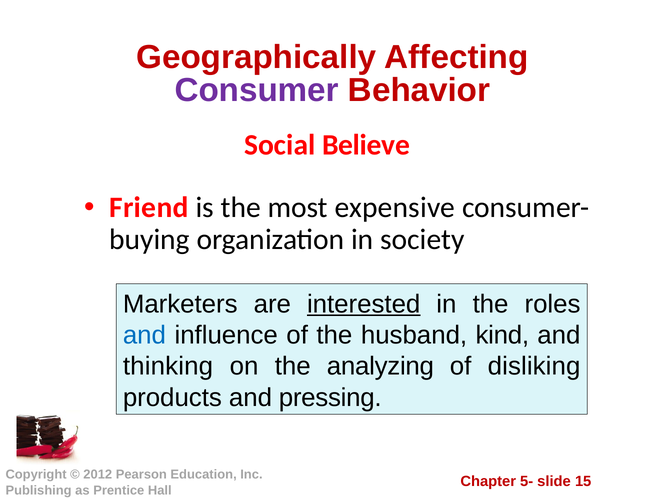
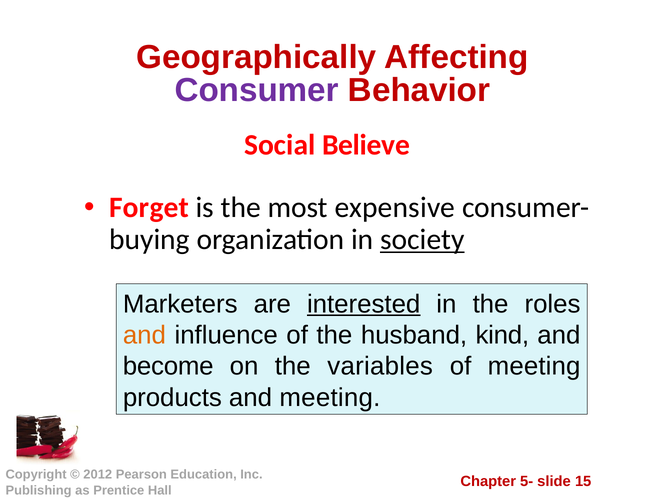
Friend: Friend -> Forget
society underline: none -> present
and at (144, 335) colour: blue -> orange
thinking: thinking -> become
analyzing: analyzing -> variables
of disliking: disliking -> meeting
and pressing: pressing -> meeting
